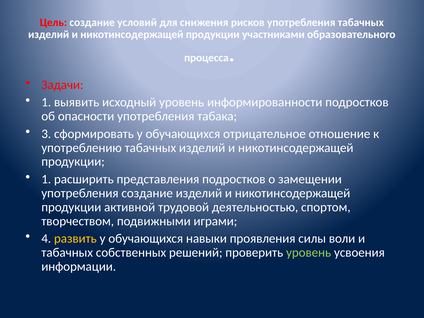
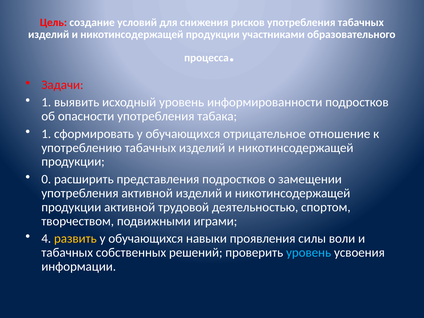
3 at (46, 134): 3 -> 1
1 at (46, 179): 1 -> 0
употребления создание: создание -> активной
уровень at (309, 252) colour: light green -> light blue
